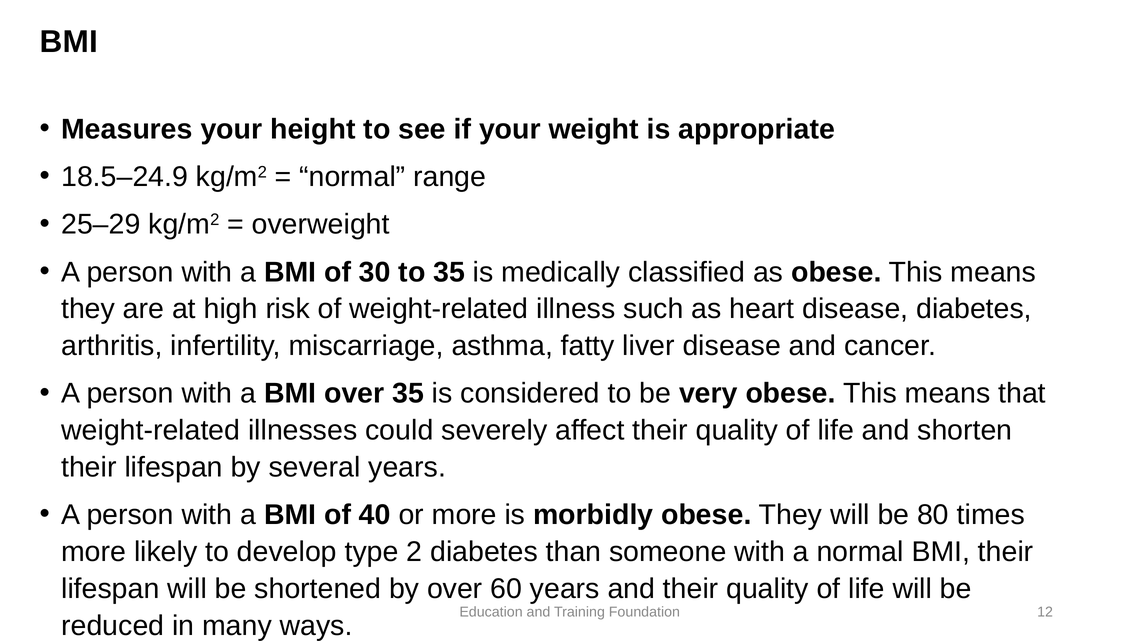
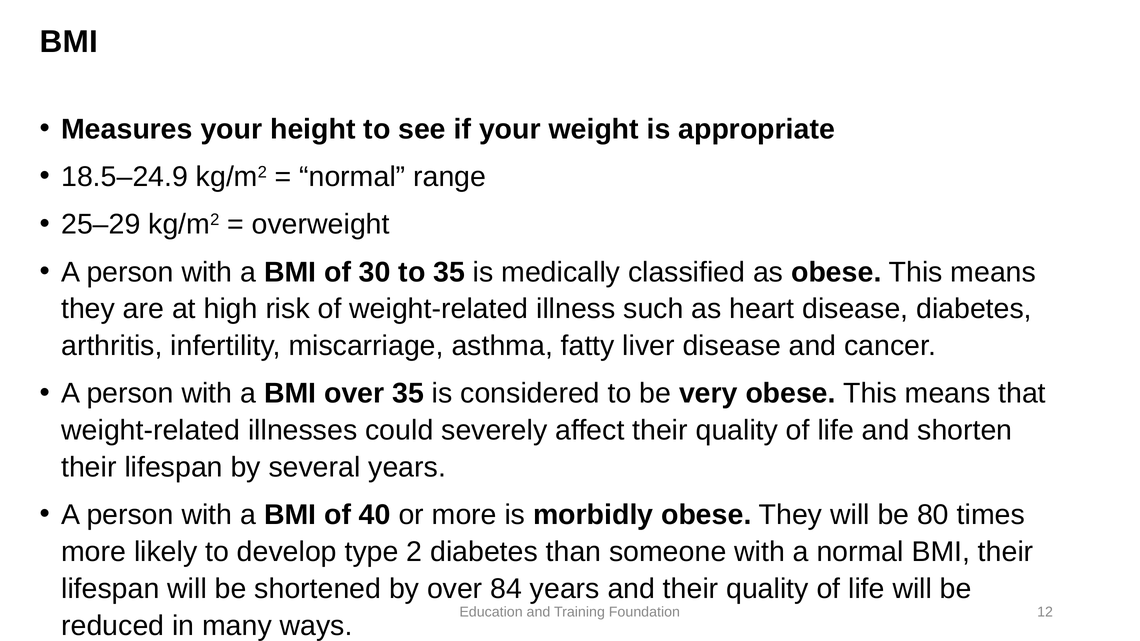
60: 60 -> 84
